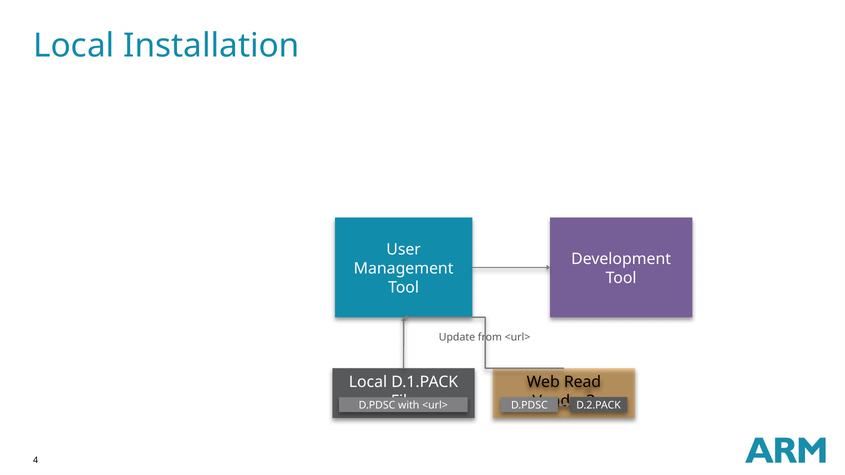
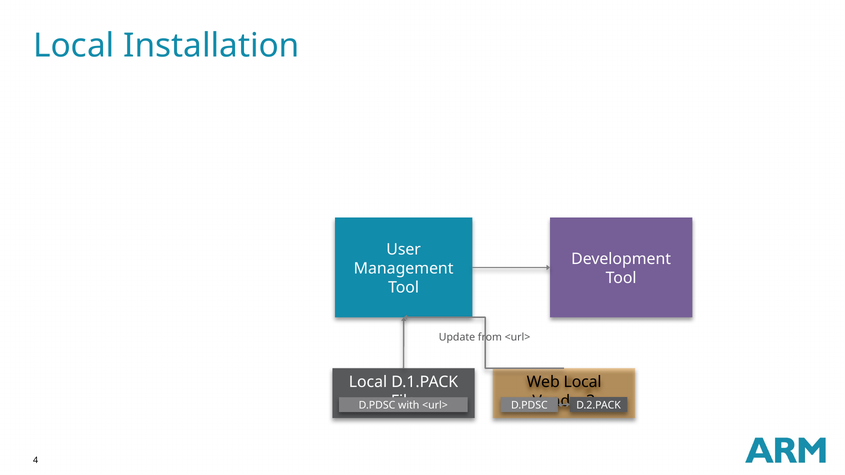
Web Read: Read -> Local
